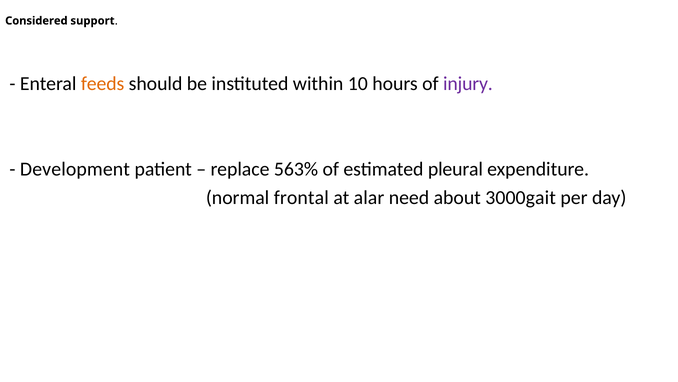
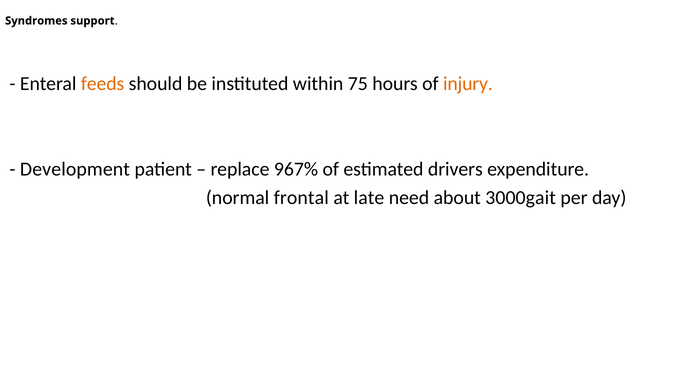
Considered: Considered -> Syndromes
10: 10 -> 75
injury colour: purple -> orange
563%: 563% -> 967%
pleural: pleural -> drivers
alar: alar -> late
